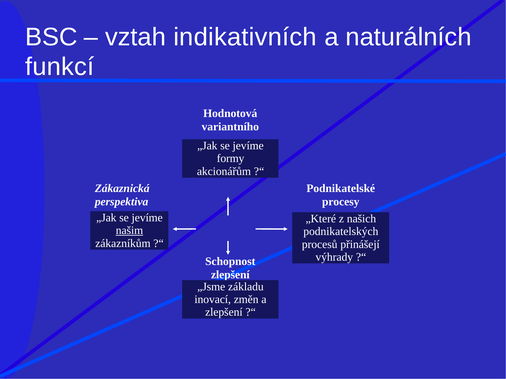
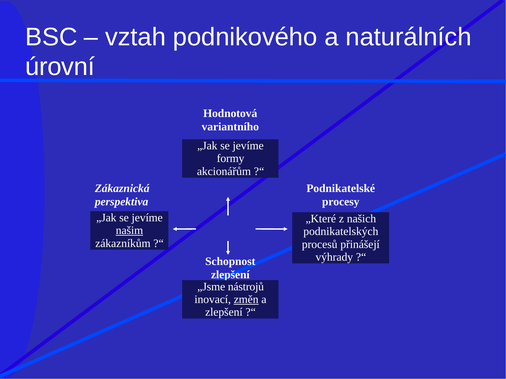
indikativních: indikativních -> podnikového
funkcí: funkcí -> úrovní
základu: základu -> nástrojů
změn underline: none -> present
